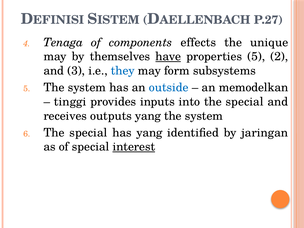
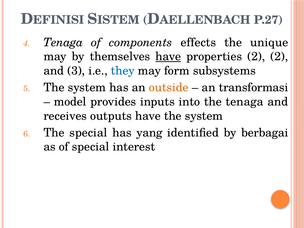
properties 5: 5 -> 2
outside colour: blue -> orange
memodelkan: memodelkan -> transformasi
tinggi: tinggi -> model
into the special: special -> tenaga
outputs yang: yang -> have
jaringan: jaringan -> berbagai
interest underline: present -> none
